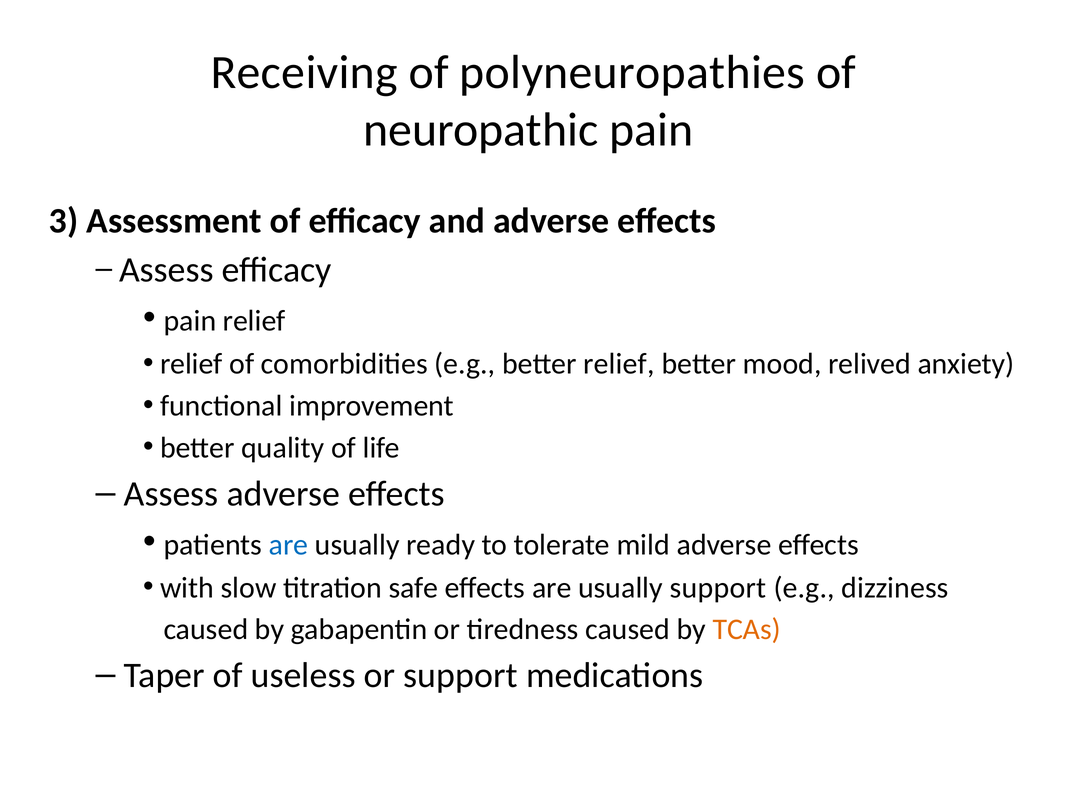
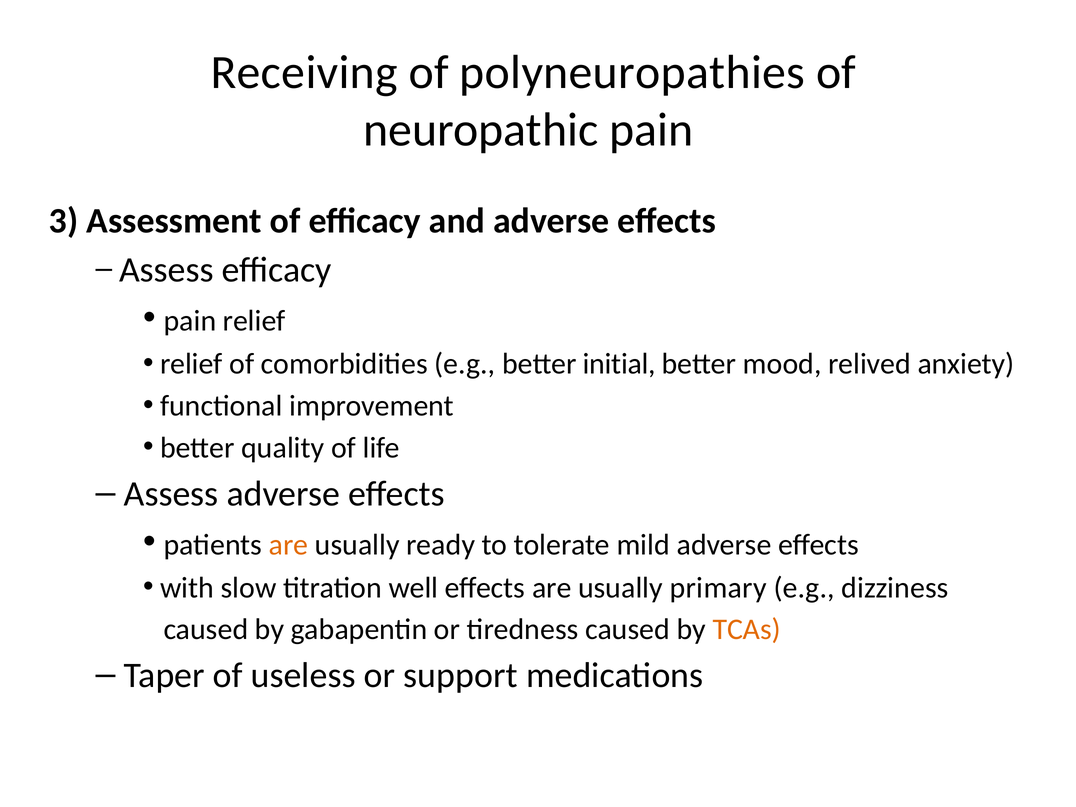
better relief: relief -> initial
are at (289, 545) colour: blue -> orange
safe: safe -> well
usually support: support -> primary
